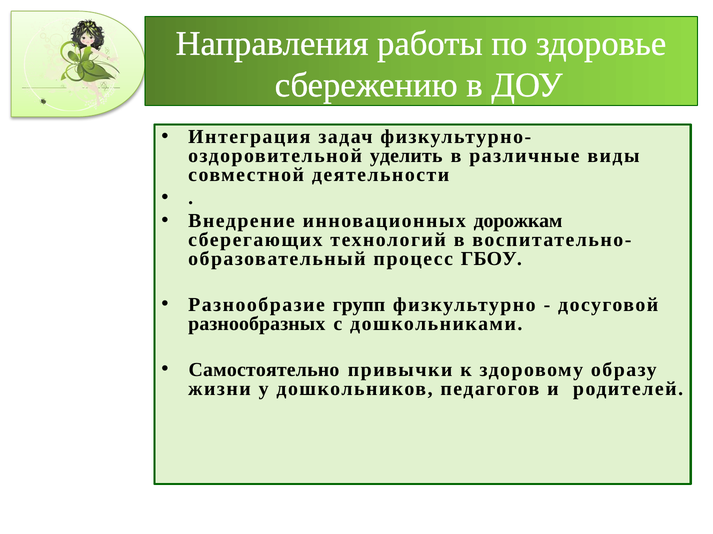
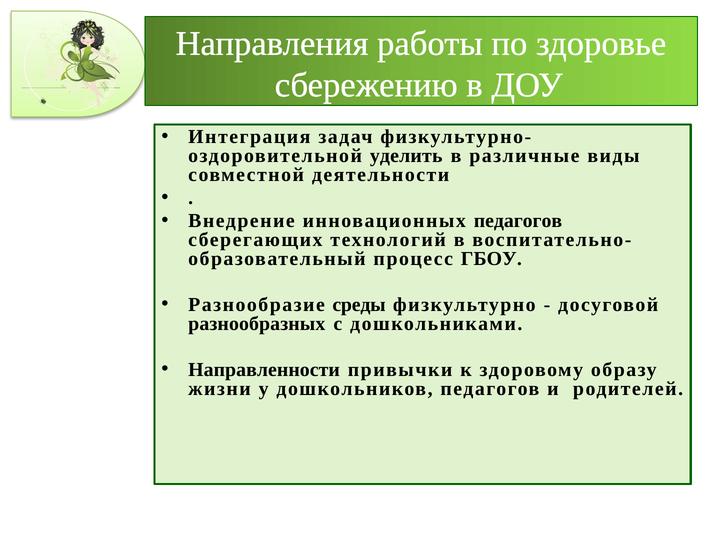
инновационных дорожкам: дорожкам -> педагогов
групп: групп -> среды
Самостоятельно: Самостоятельно -> Направленности
